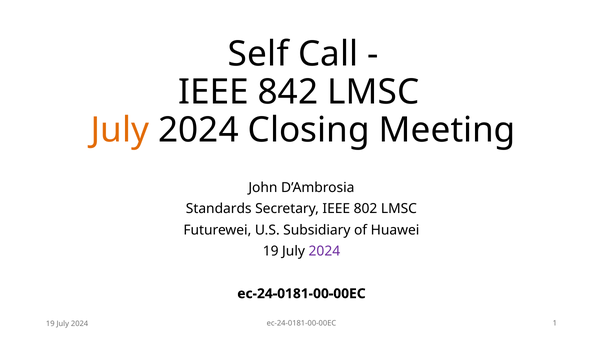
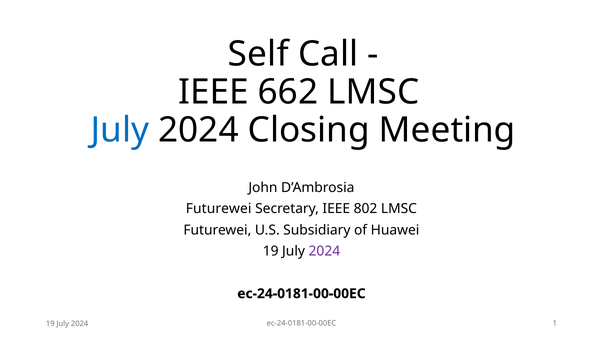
842: 842 -> 662
July at (120, 130) colour: orange -> blue
Standards at (219, 209): Standards -> Futurewei
